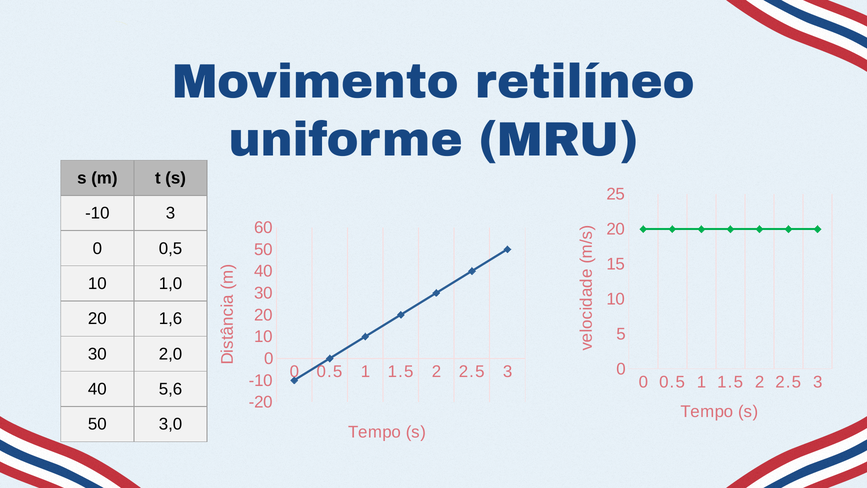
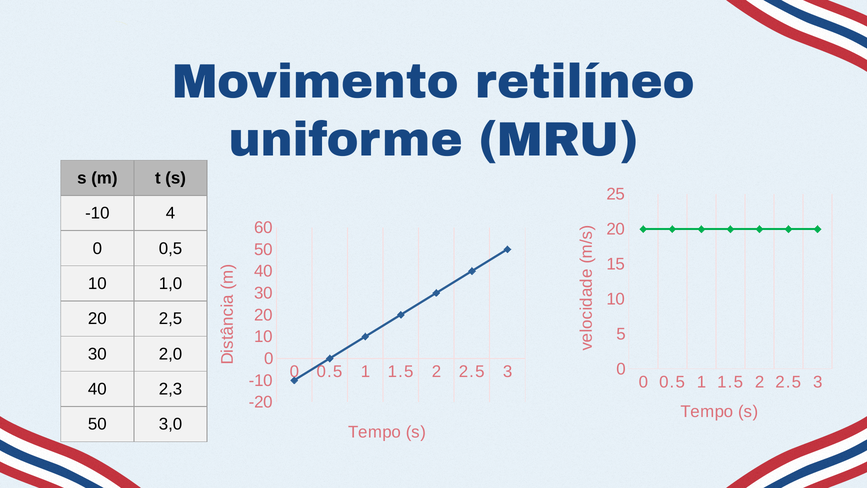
-10 3: 3 -> 4
1,6: 1,6 -> 2,5
5,6: 5,6 -> 2,3
